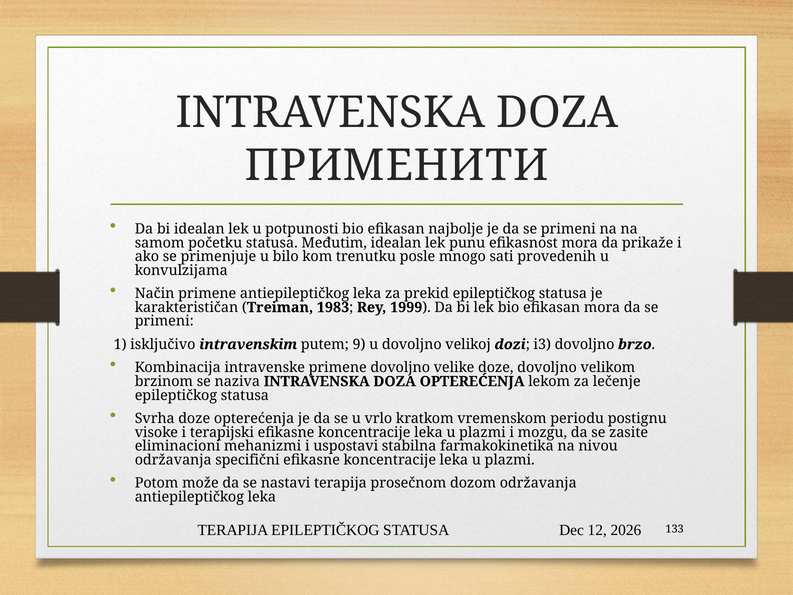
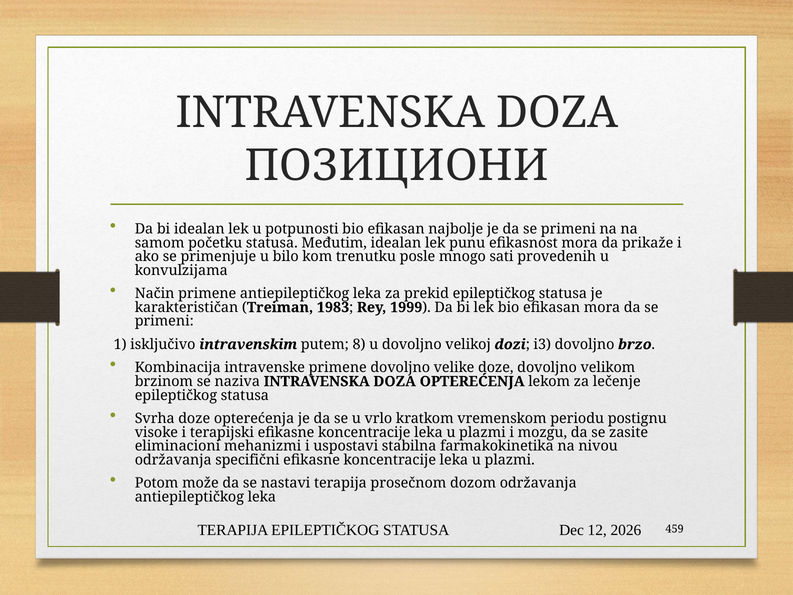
ПРИМЕНИТИ: ПРИМЕНИТИ -> ПОЗИЦИОНИ
9: 9 -> 8
133: 133 -> 459
